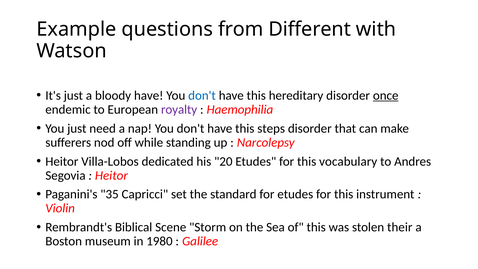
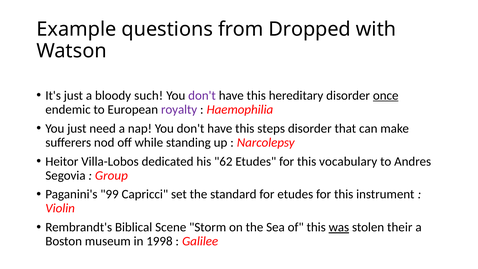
Different: Different -> Dropped
bloody have: have -> such
don't at (202, 95) colour: blue -> purple
20: 20 -> 62
Heitor at (111, 175): Heitor -> Group
35: 35 -> 99
was underline: none -> present
1980: 1980 -> 1998
